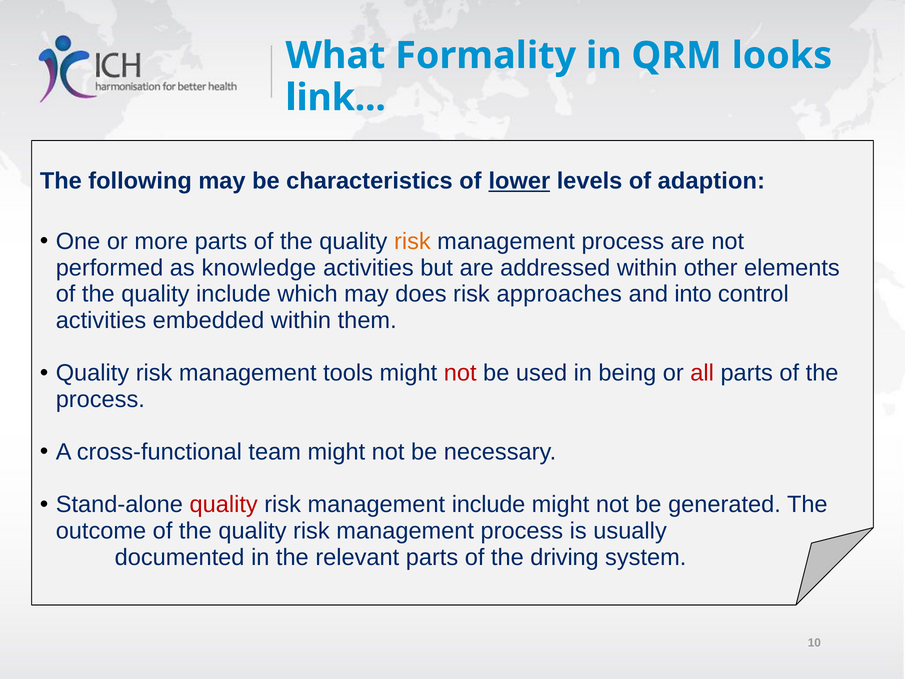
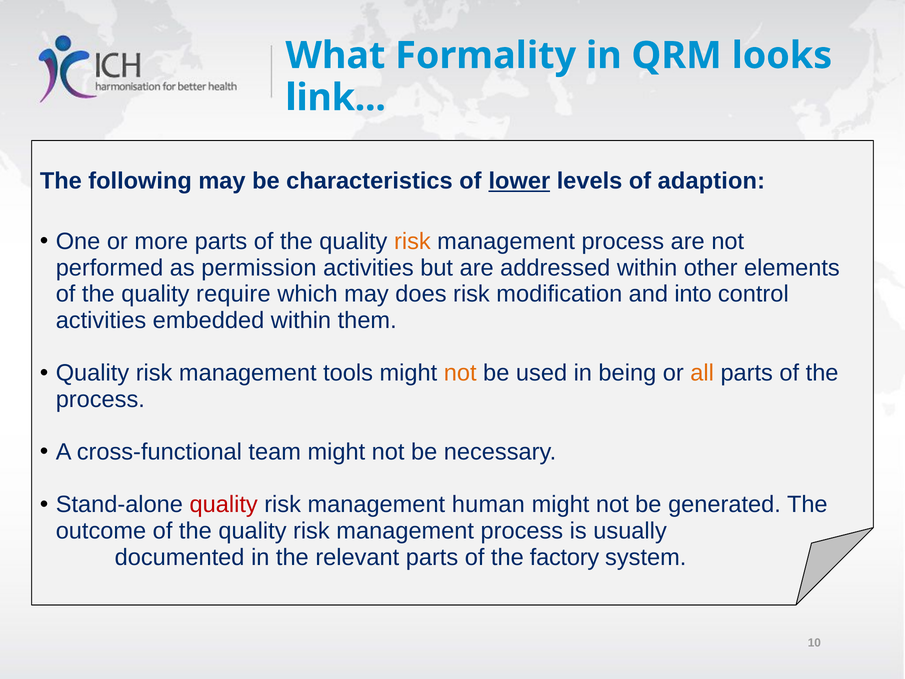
knowledge: knowledge -> permission
quality include: include -> require
approaches: approaches -> modification
not at (460, 373) colour: red -> orange
all colour: red -> orange
management include: include -> human
driving: driving -> factory
